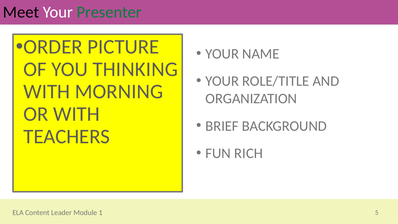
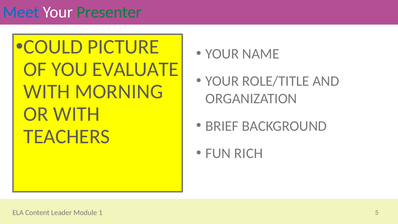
Meet colour: black -> blue
ORDER: ORDER -> COULD
THINKING: THINKING -> EVALUATE
